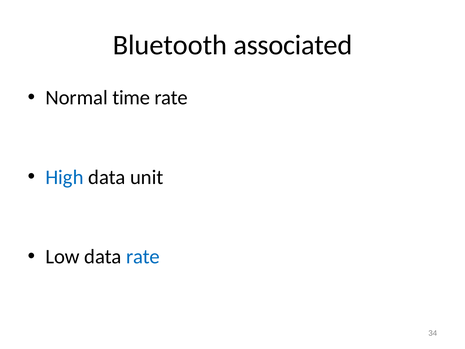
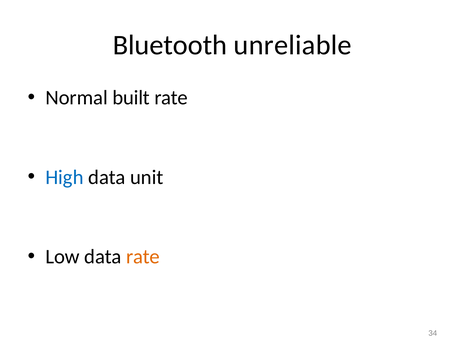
associated: associated -> unreliable
time: time -> built
rate at (143, 257) colour: blue -> orange
